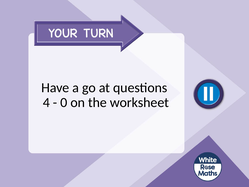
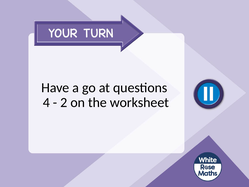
0: 0 -> 2
